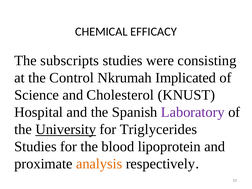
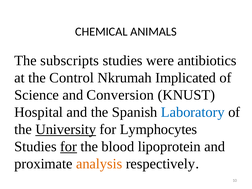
EFFICACY: EFFICACY -> ANIMALS
consisting: consisting -> antibiotics
Cholesterol: Cholesterol -> Conversion
Laboratory colour: purple -> blue
Triglycerides: Triglycerides -> Lymphocytes
for at (69, 147) underline: none -> present
